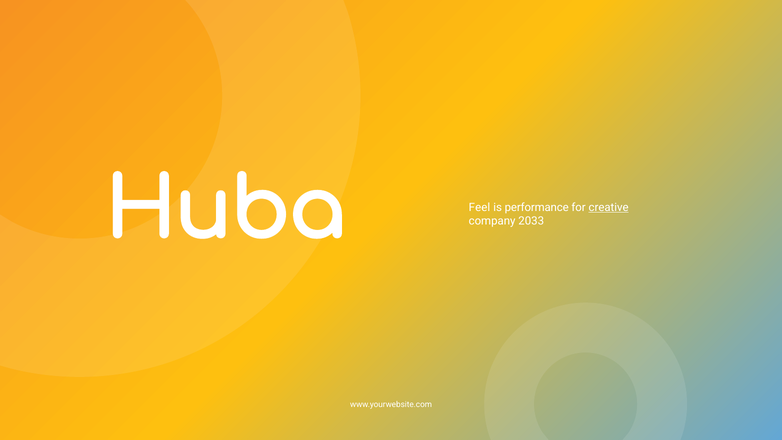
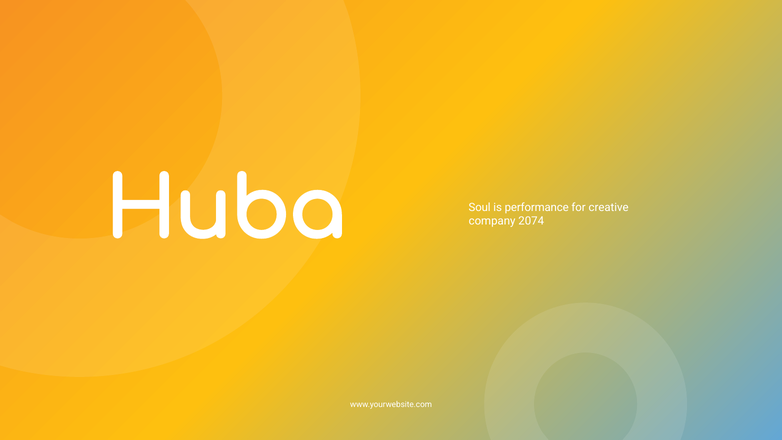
Feel: Feel -> Soul
creative underline: present -> none
2033: 2033 -> 2074
